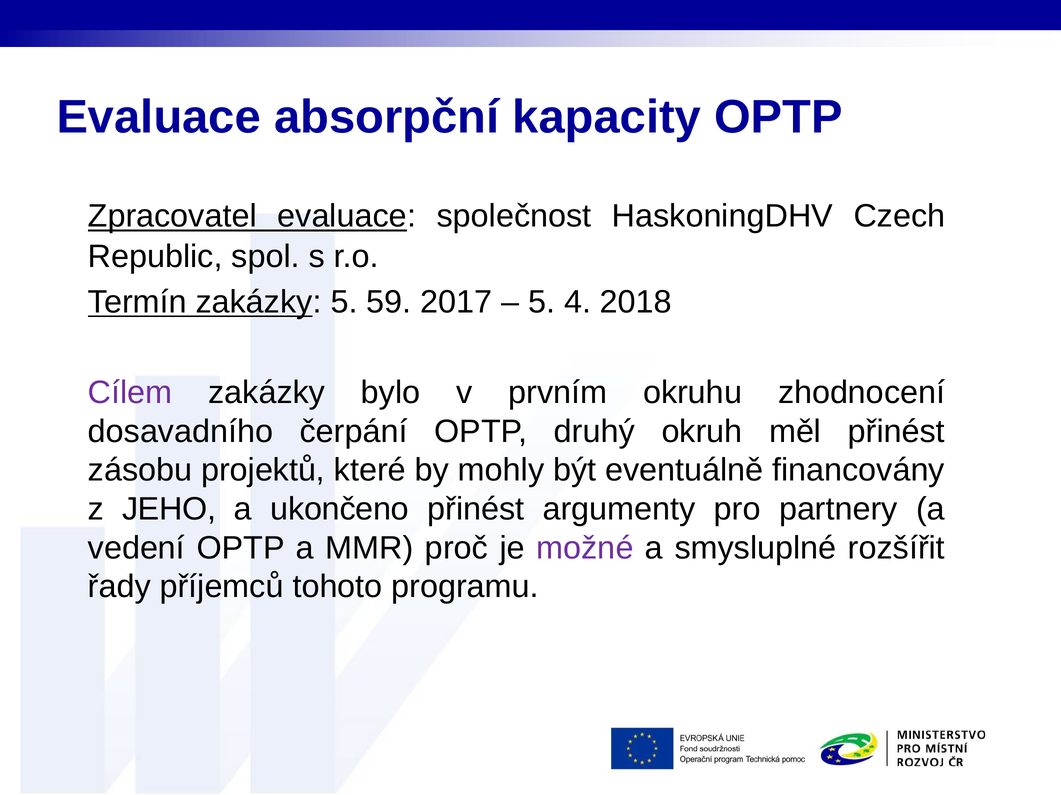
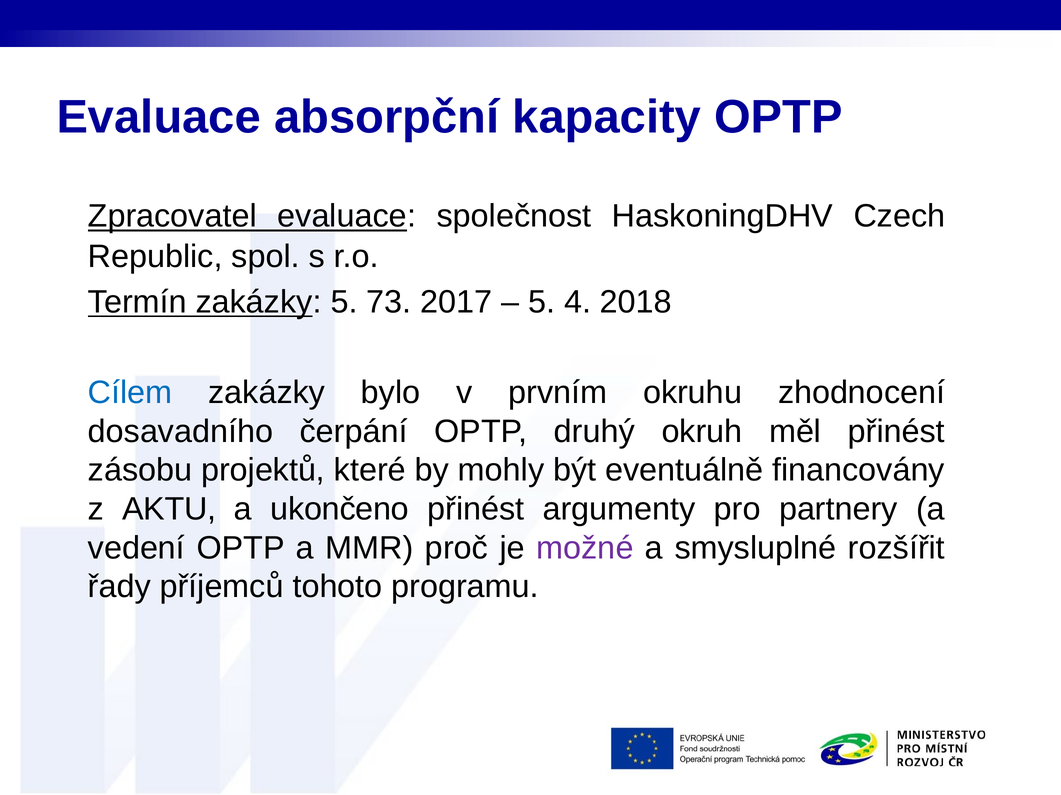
59: 59 -> 73
Cílem colour: purple -> blue
JEHO: JEHO -> AKTU
